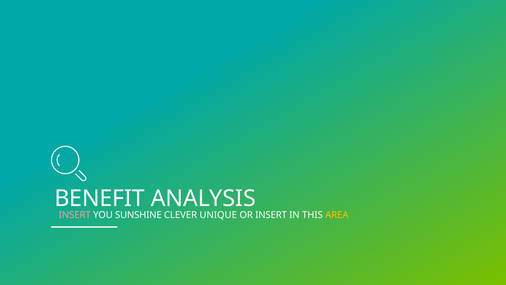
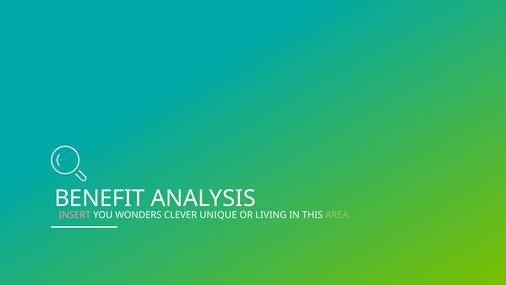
SUNSHINE: SUNSHINE -> WONDERS
OR INSERT: INSERT -> LIVING
AREA colour: yellow -> light green
